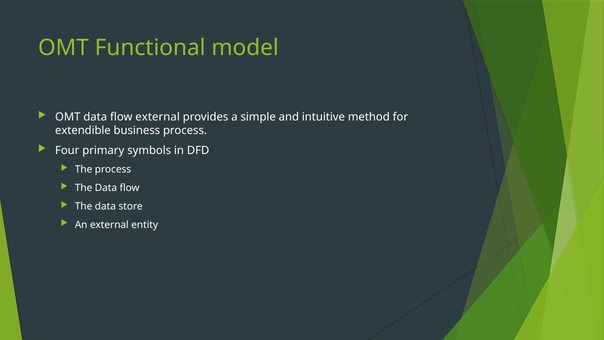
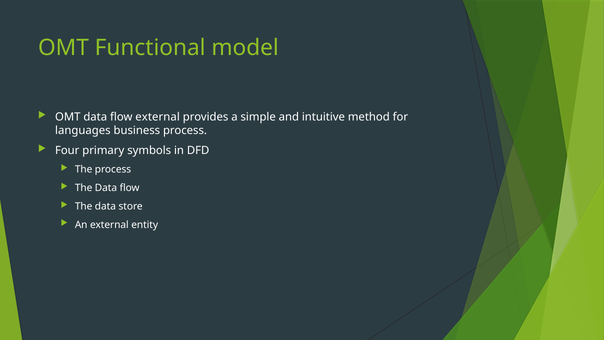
extendible: extendible -> languages
